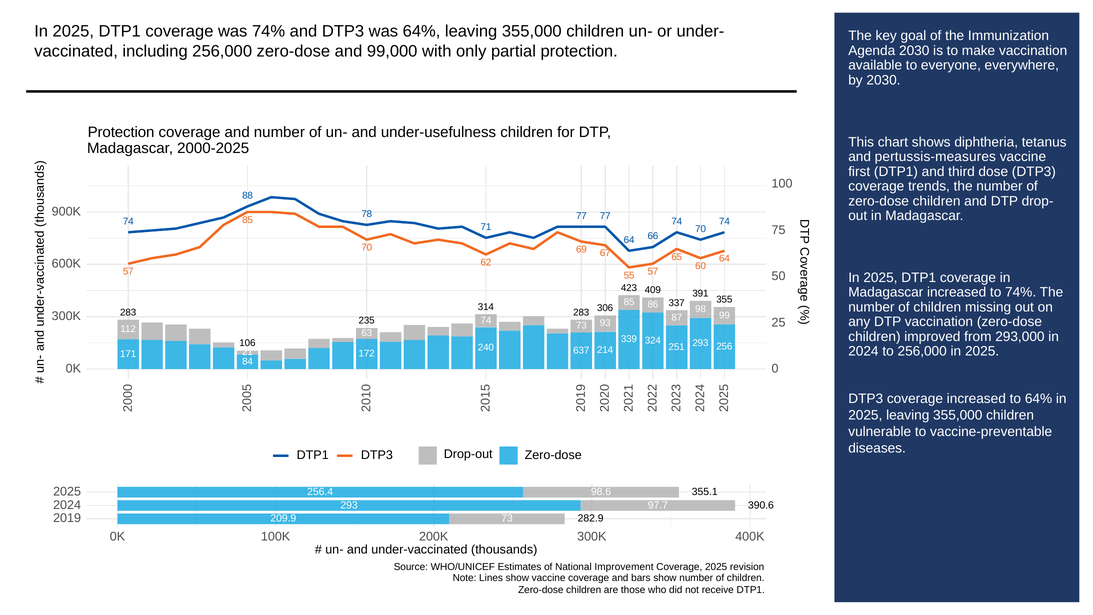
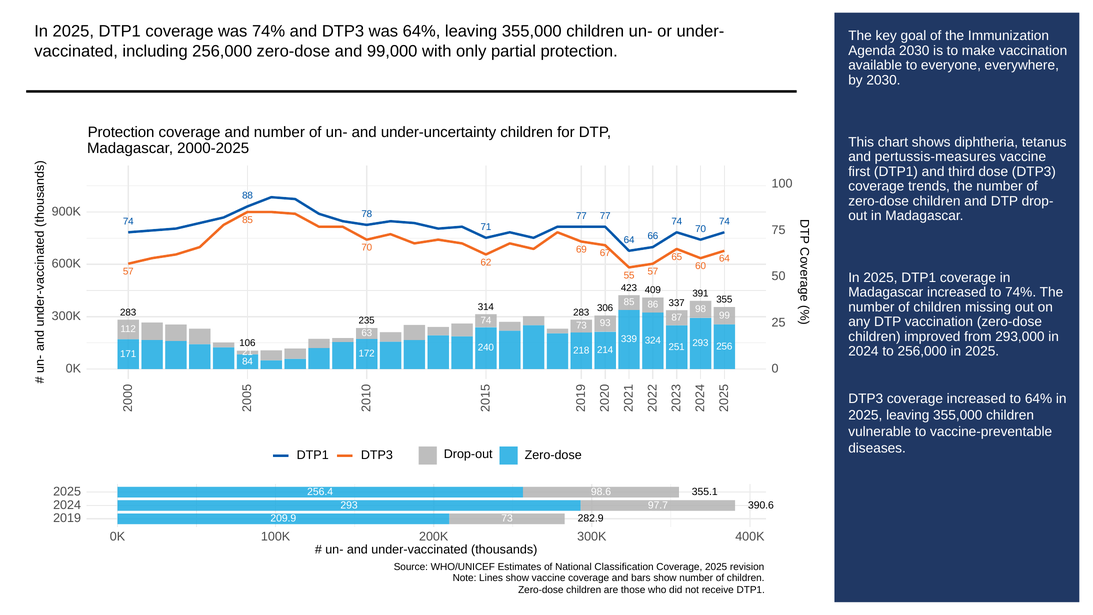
under-usefulness: under-usefulness -> under-uncertainty
637: 637 -> 218
Improvement: Improvement -> Classification
